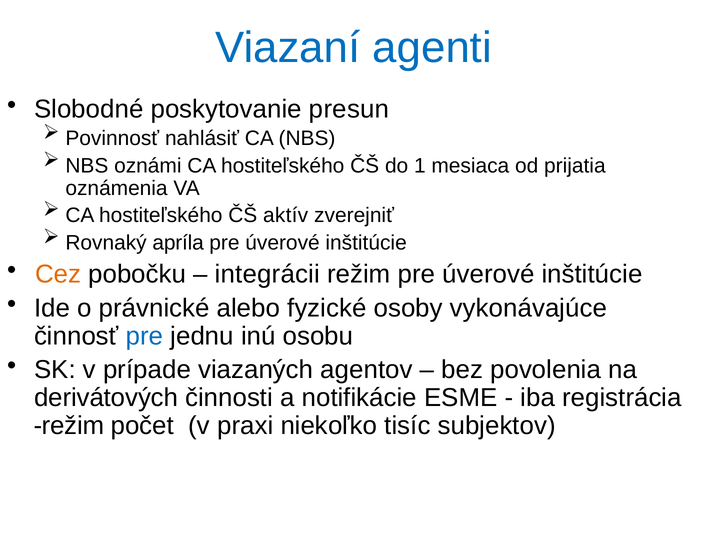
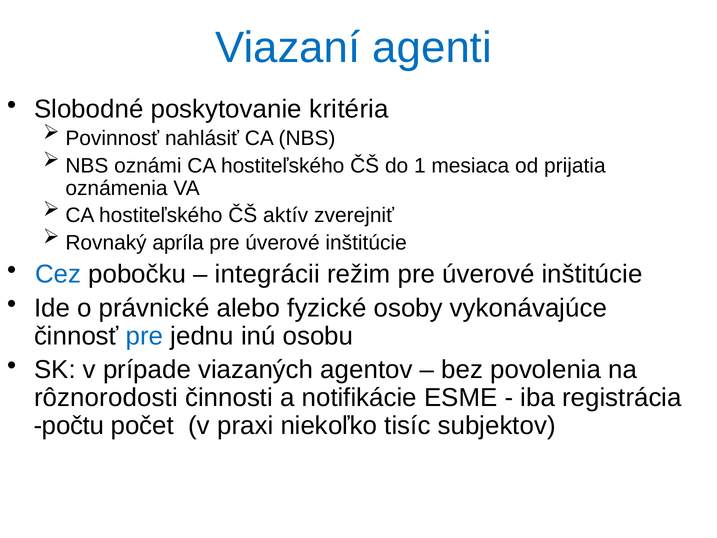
presun: presun -> kritéria
Cez colour: orange -> blue
derivátových: derivátových -> rôznorodosti
režim at (69, 425): režim -> počtu
